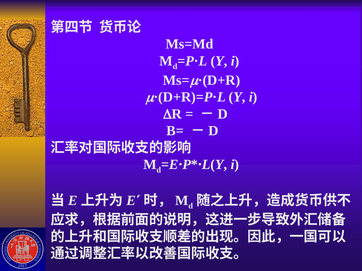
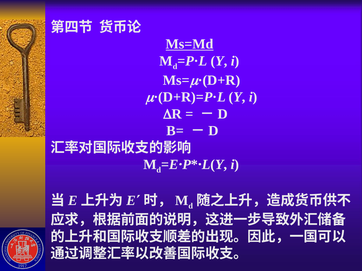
Ms=Md underline: none -> present
